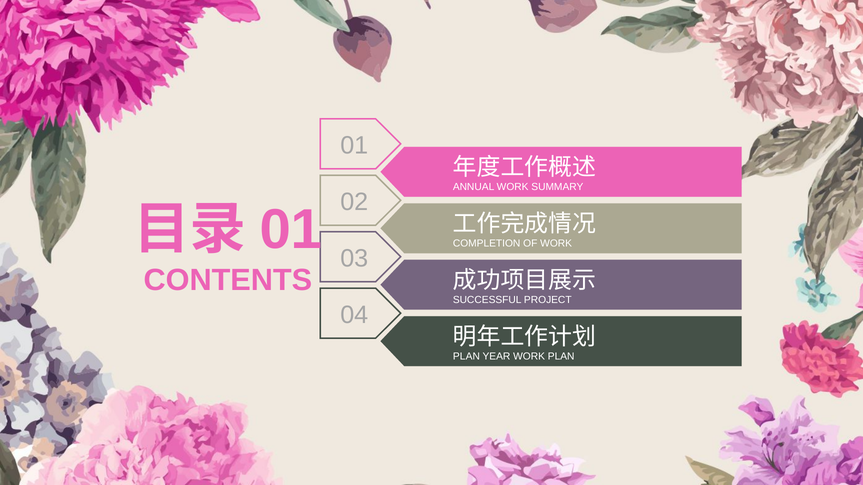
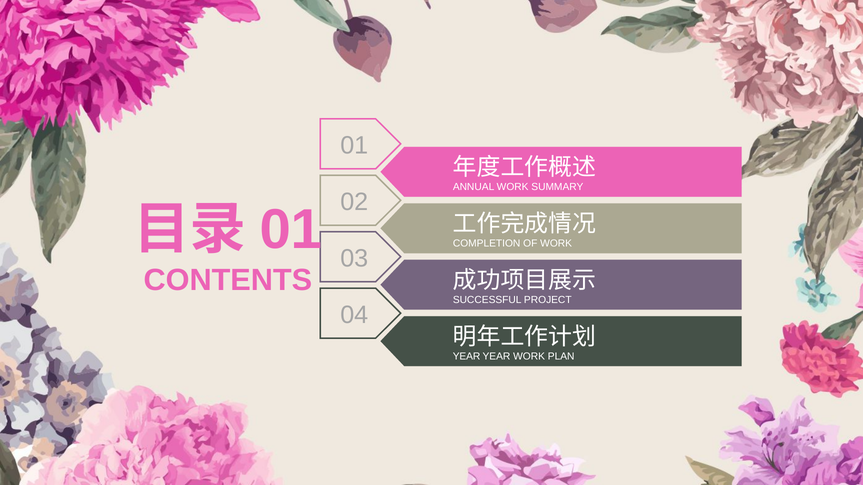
PLAN at (466, 356): PLAN -> YEAR
